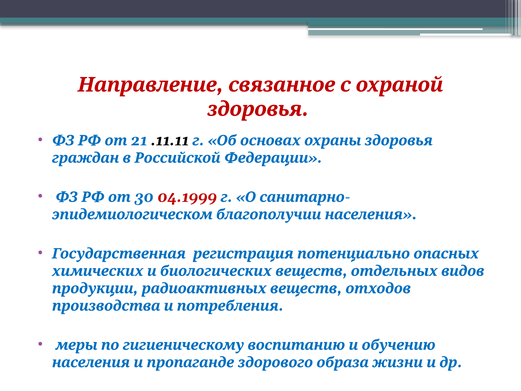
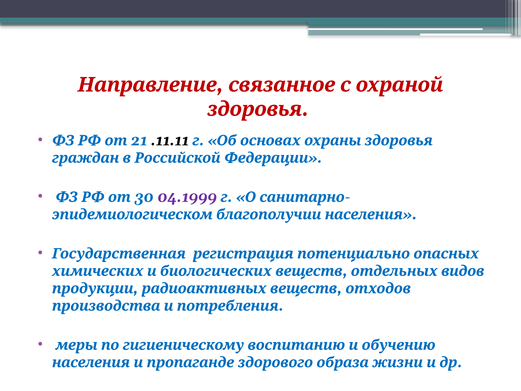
04.1999 colour: red -> purple
